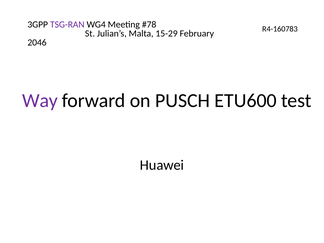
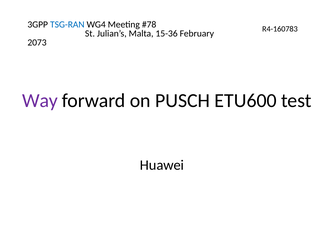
TSG-RAN colour: purple -> blue
15-29: 15-29 -> 15-36
2046: 2046 -> 2073
